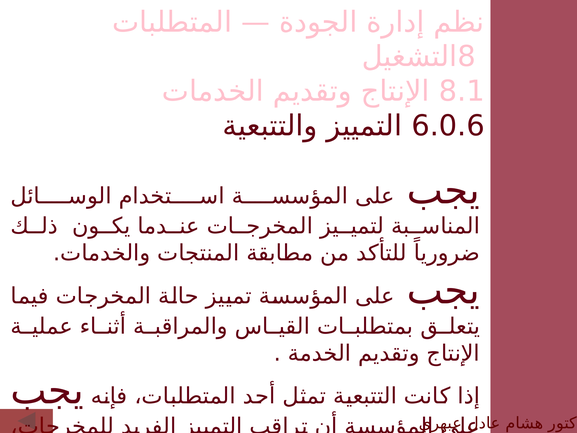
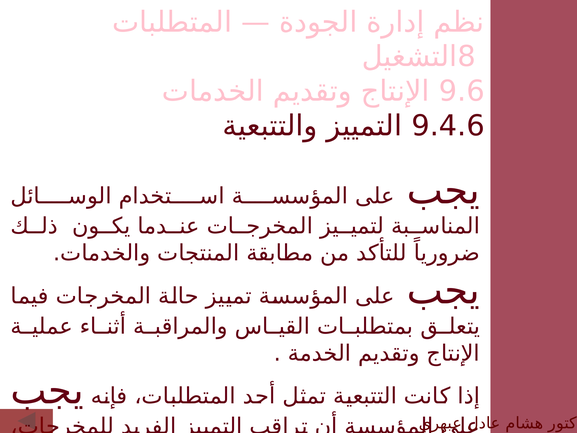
8.1: 8.1 -> 9.6
6.0.6: 6.0.6 -> 9.4.6
